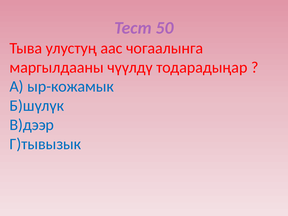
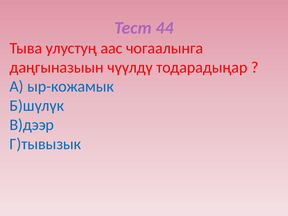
50: 50 -> 44
маргылдааны: маргылдааны -> даңгыназыын
